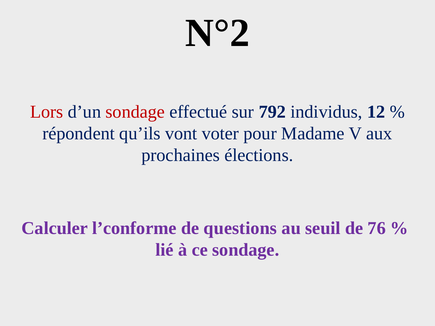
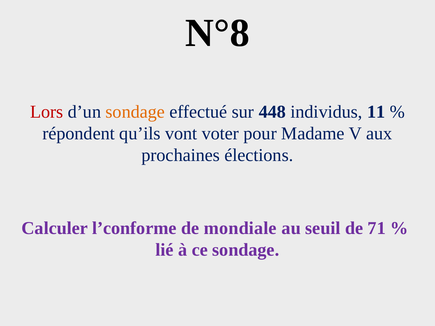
N°2: N°2 -> N°8
sondage at (135, 112) colour: red -> orange
792: 792 -> 448
12: 12 -> 11
questions: questions -> mondiale
76: 76 -> 71
